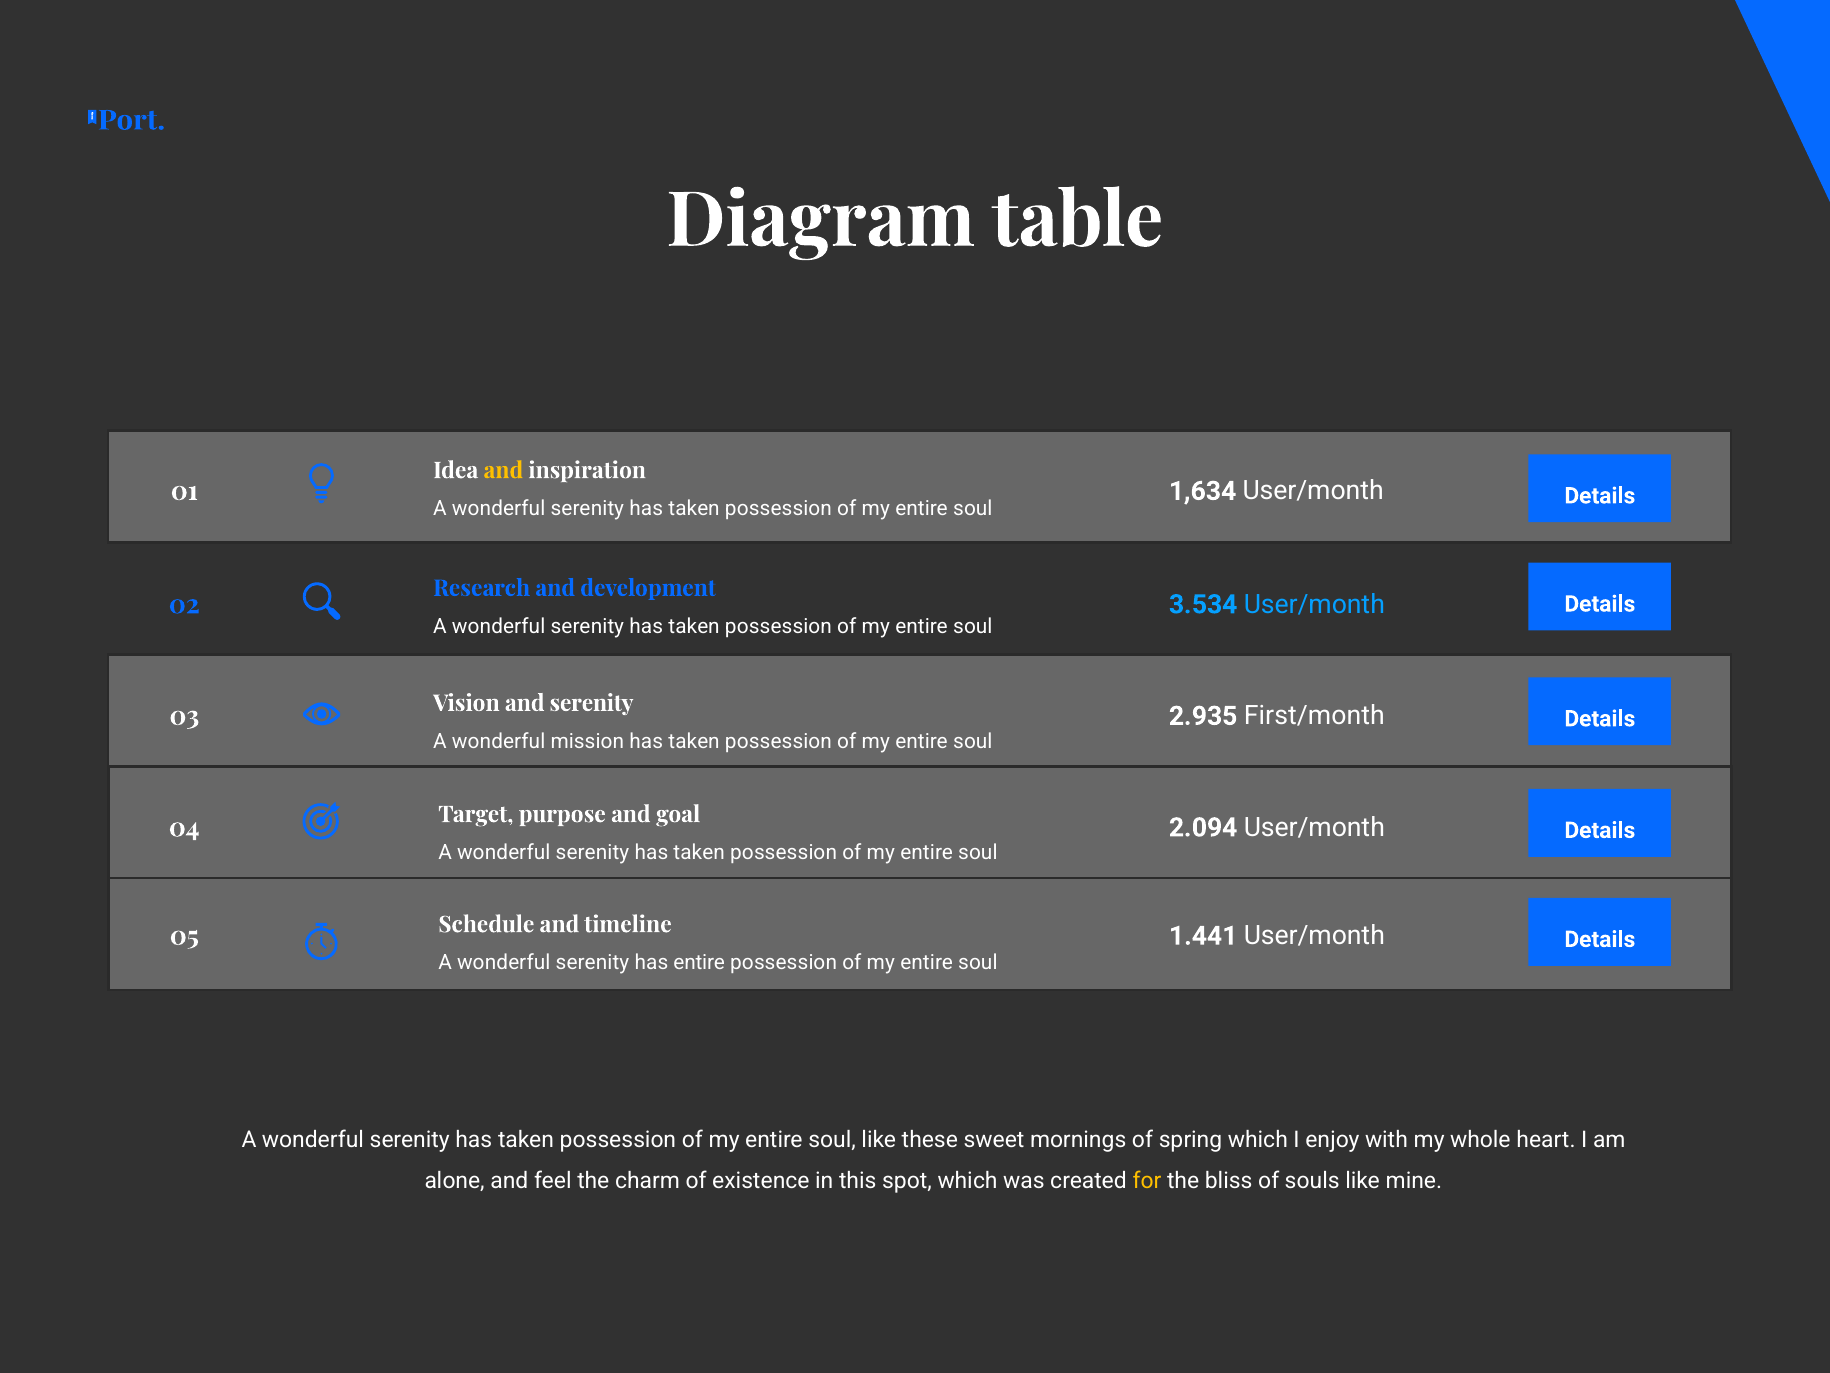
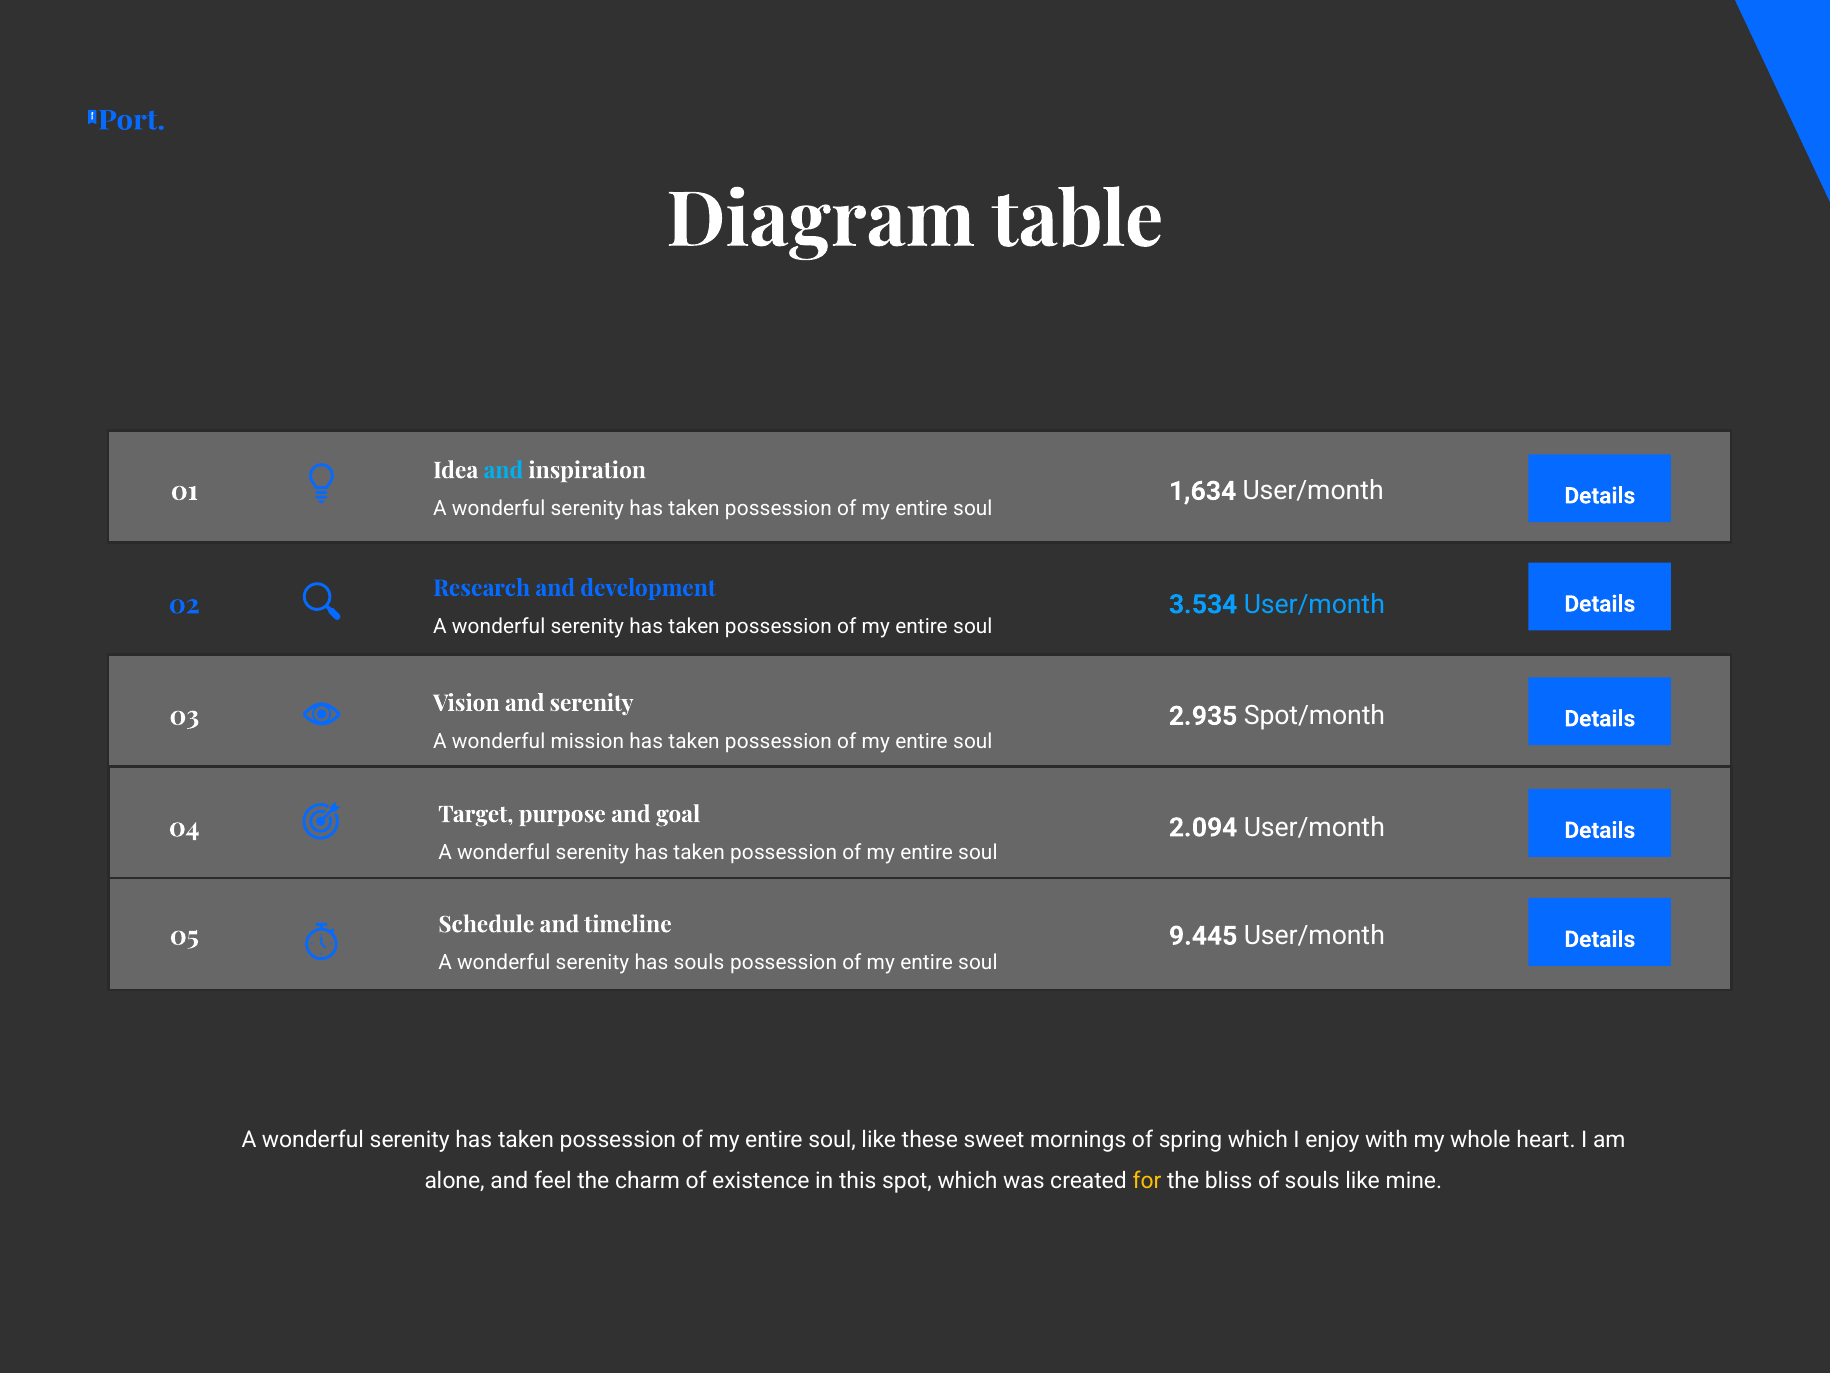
and at (503, 470) colour: yellow -> light blue
First/month: First/month -> Spot/month
1.441: 1.441 -> 9.445
has entire: entire -> souls
